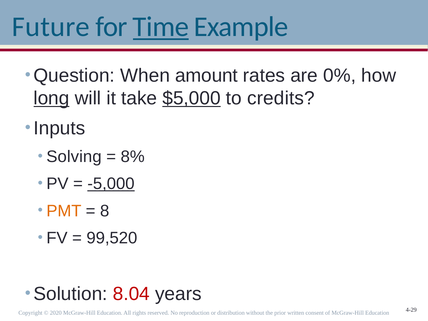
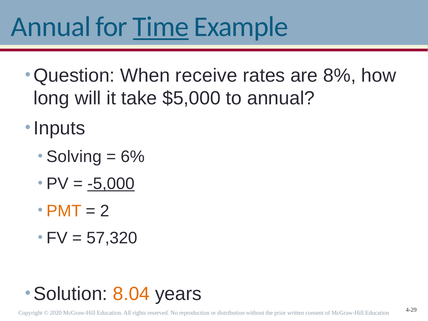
Future at (51, 27): Future -> Annual
amount: amount -> receive
0%: 0% -> 8%
long underline: present -> none
$5,000 underline: present -> none
to credits: credits -> annual
8%: 8% -> 6%
8: 8 -> 2
99,520: 99,520 -> 57,320
8.04 colour: red -> orange
